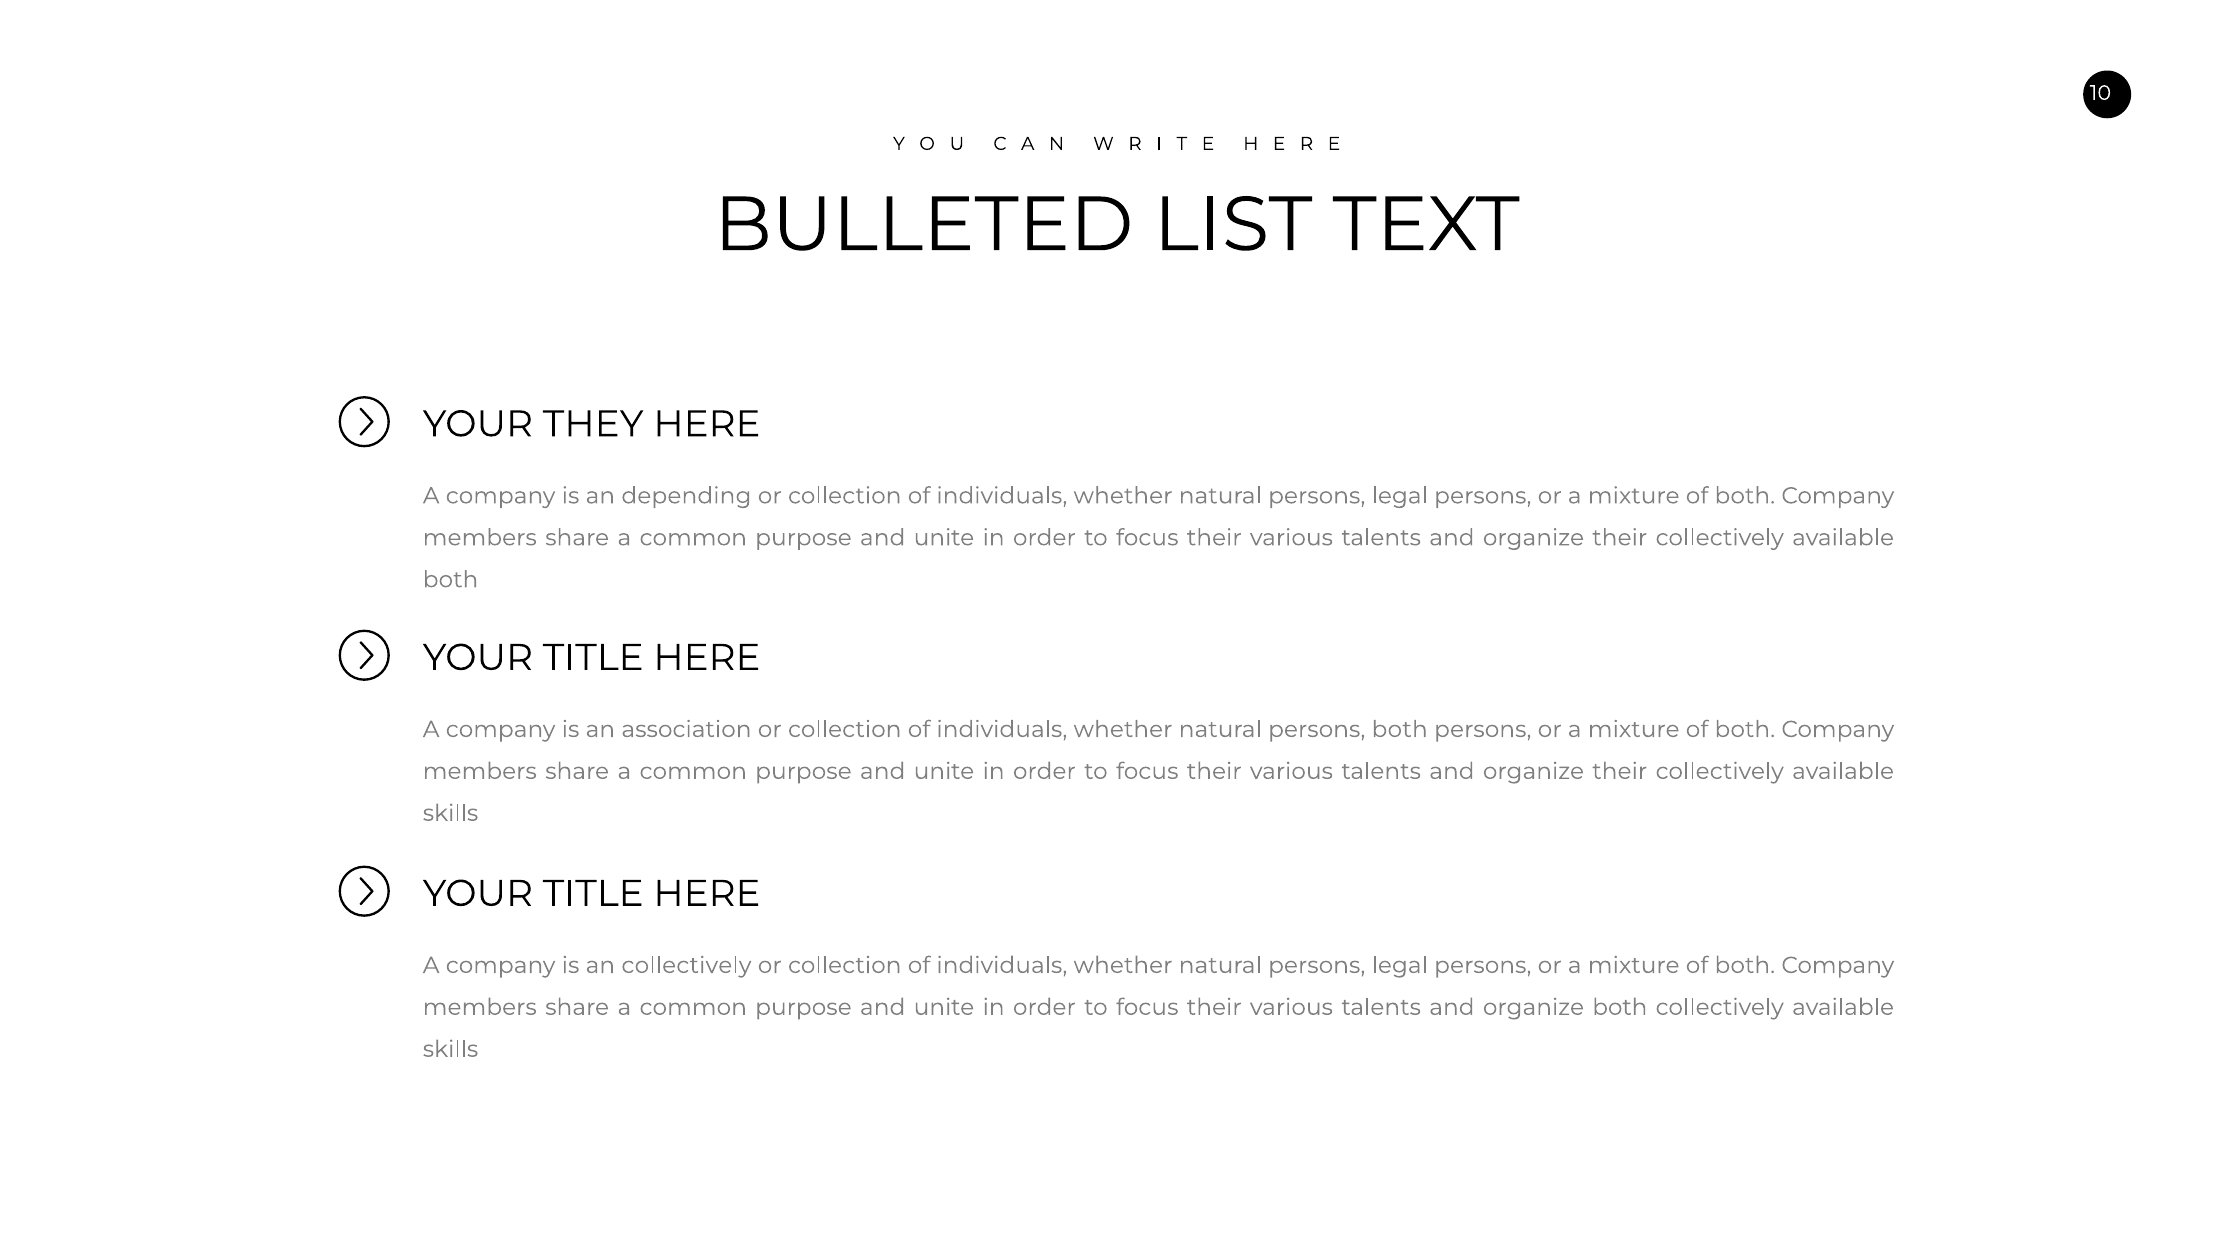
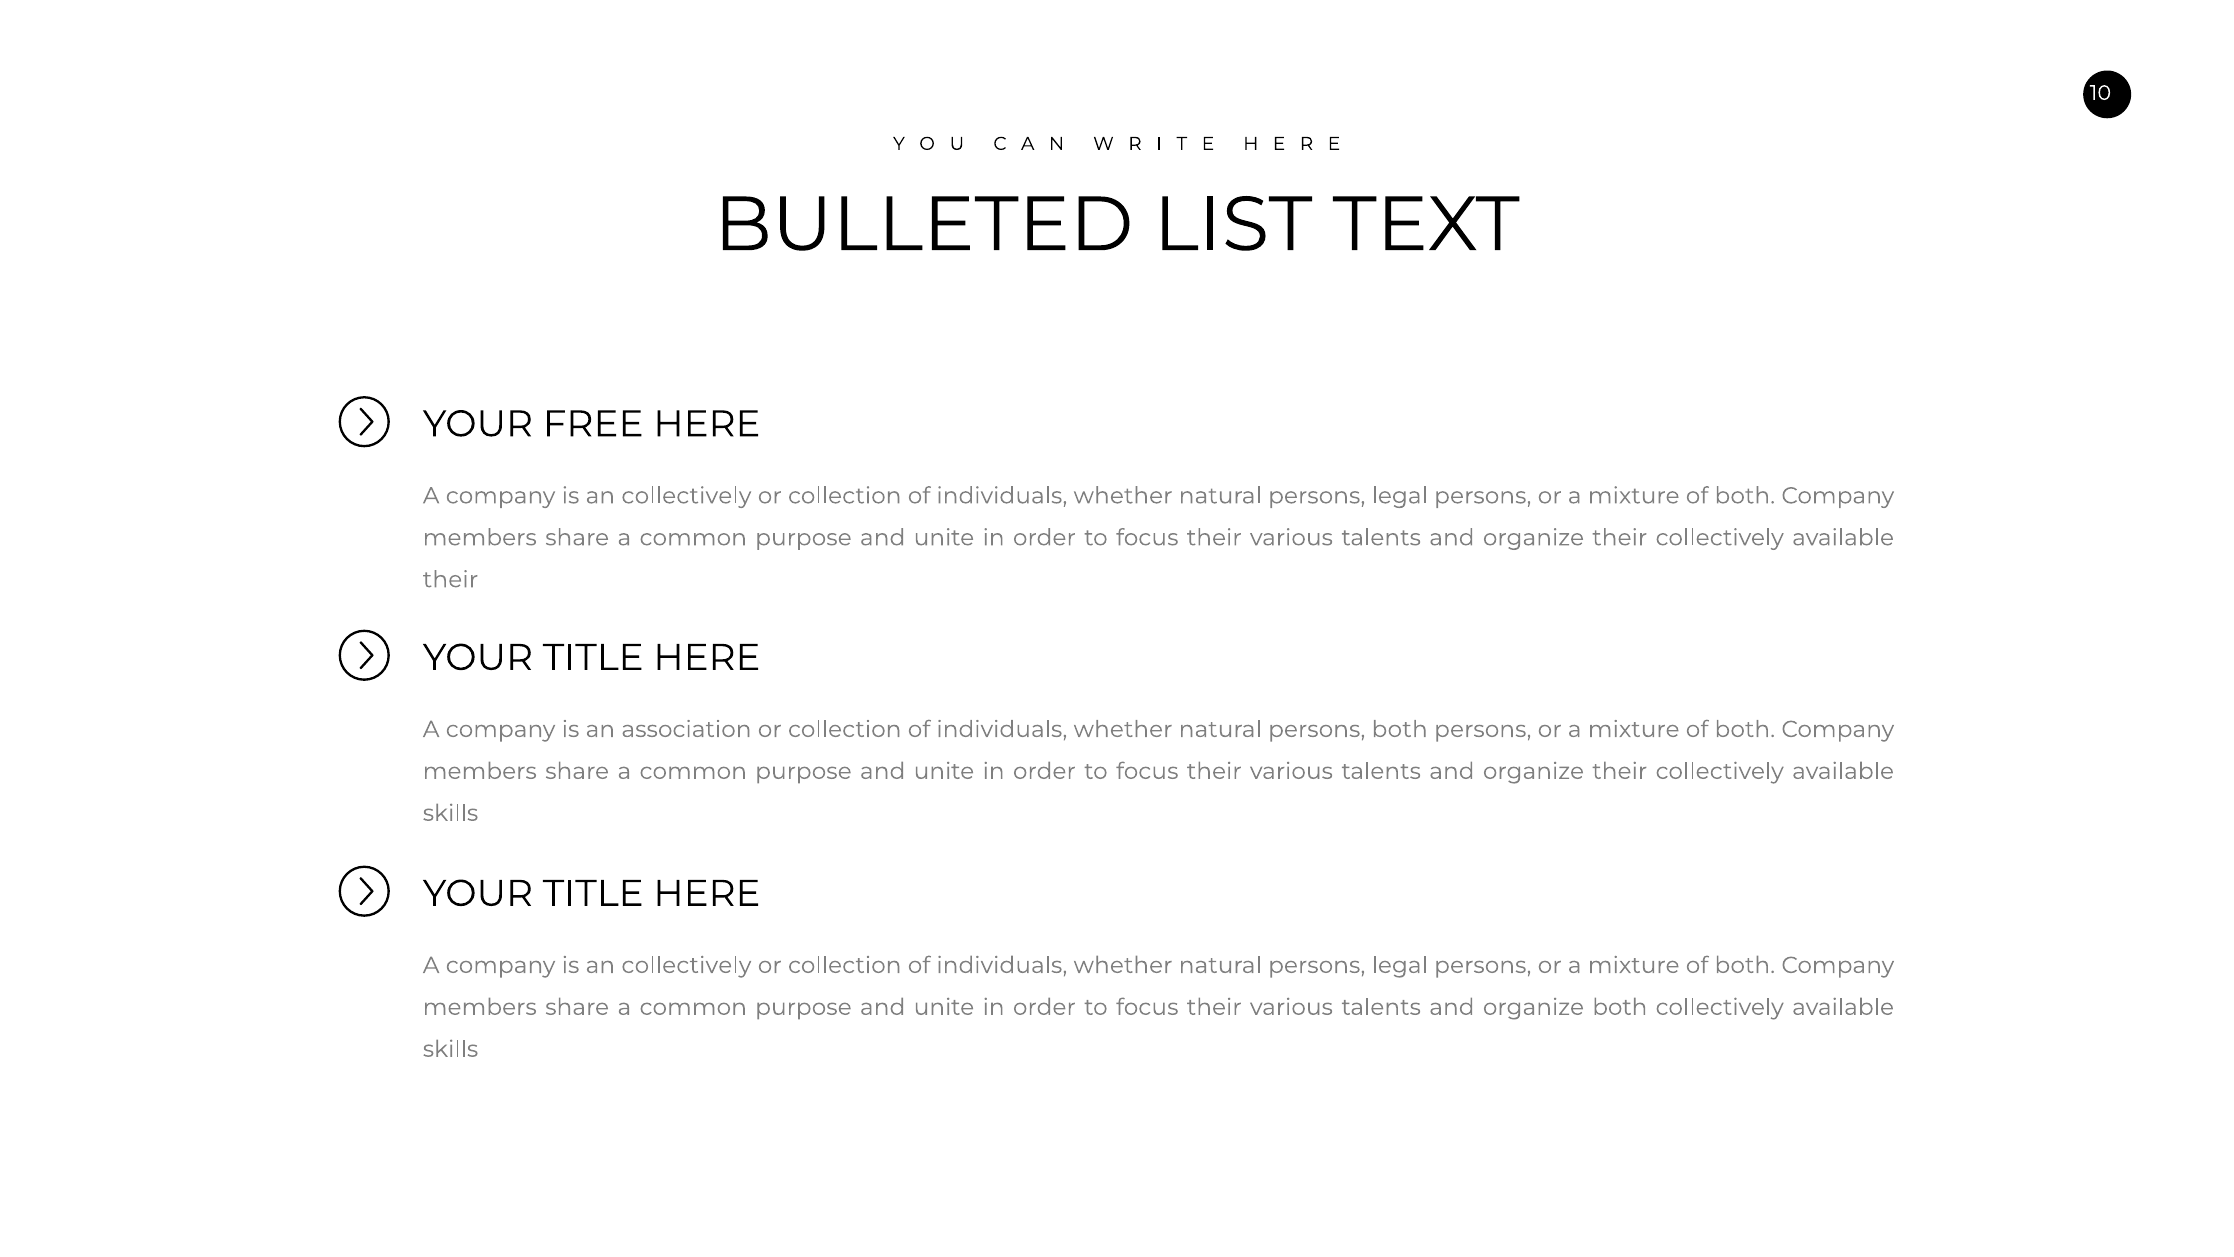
THEY: THEY -> FREE
depending at (686, 496): depending -> collectively
both at (451, 580): both -> their
